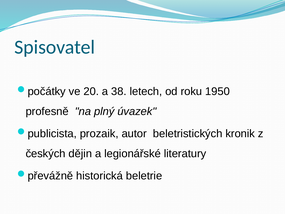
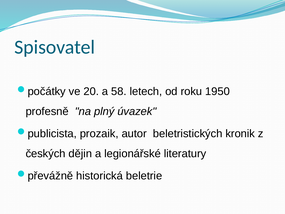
38: 38 -> 58
